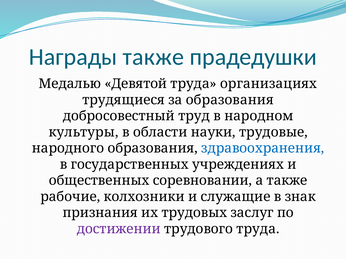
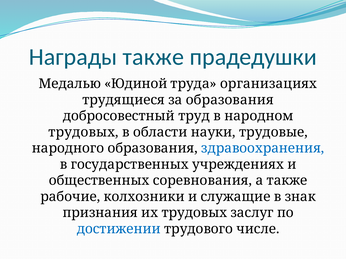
Девятой: Девятой -> Юдиной
культуры at (83, 132): культуры -> трудовых
соревновании: соревновании -> соревнования
достижении colour: purple -> blue
трудового труда: труда -> числе
